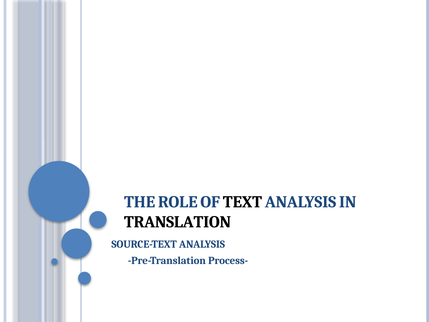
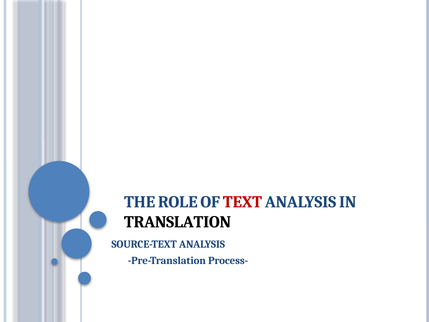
TEXT colour: black -> red
